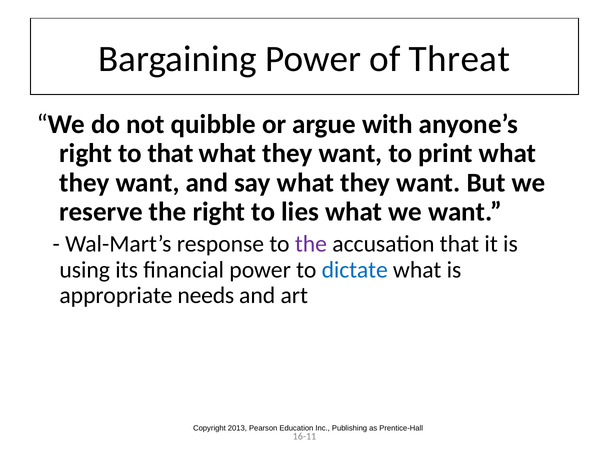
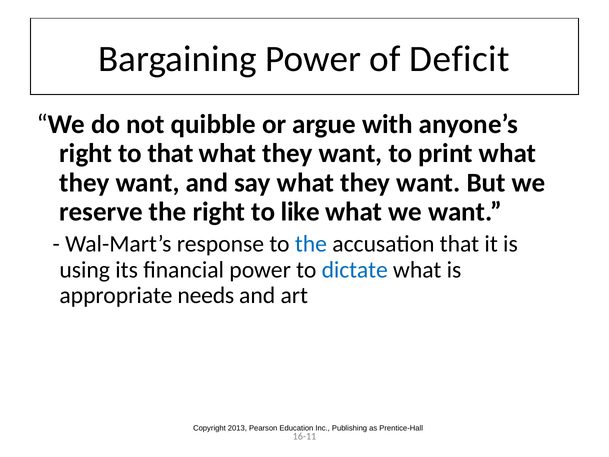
Threat: Threat -> Deficit
lies: lies -> like
the at (311, 244) colour: purple -> blue
